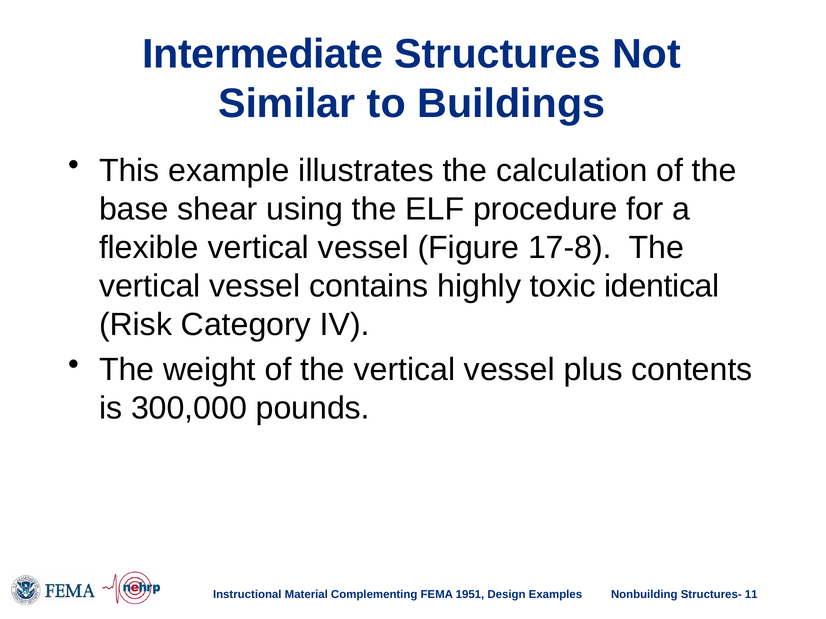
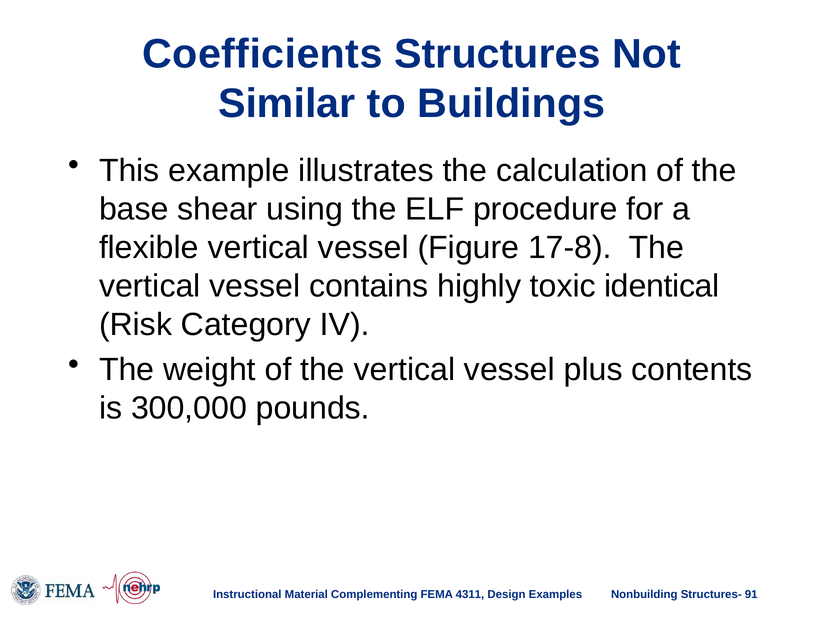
Intermediate: Intermediate -> Coefficients
1951: 1951 -> 4311
11: 11 -> 91
